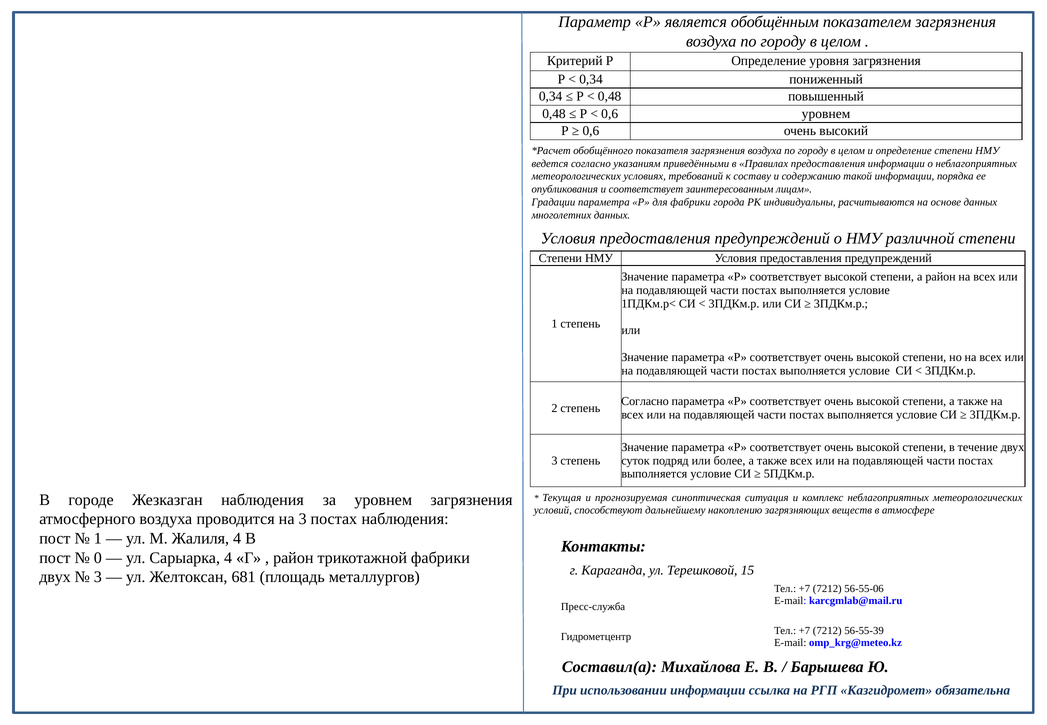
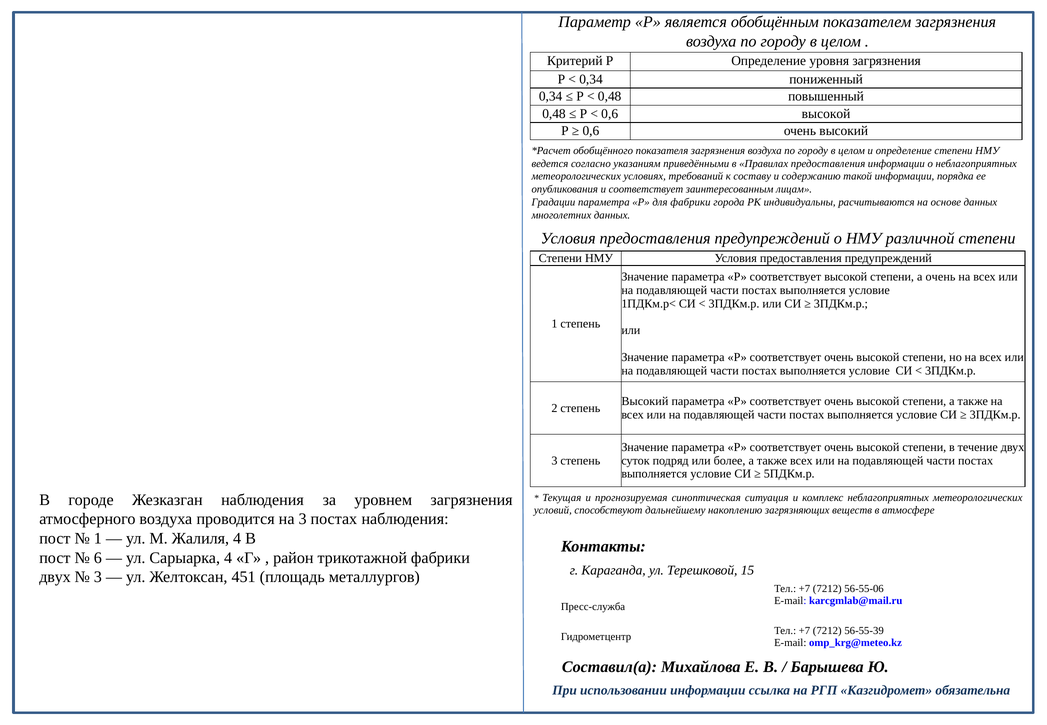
0,6 уровнем: уровнем -> высокой
а район: район -> очень
Согласно at (645, 401): Согласно -> Высокий
0: 0 -> 6
681: 681 -> 451
